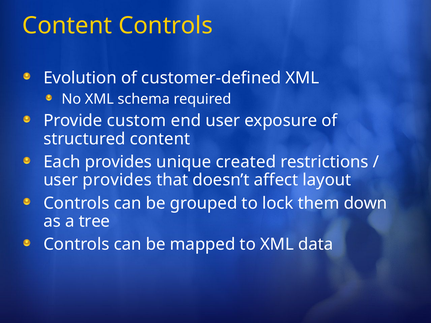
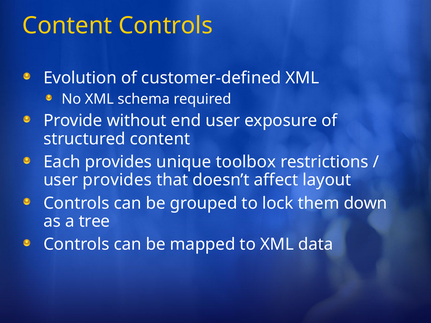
custom: custom -> without
created: created -> toolbox
